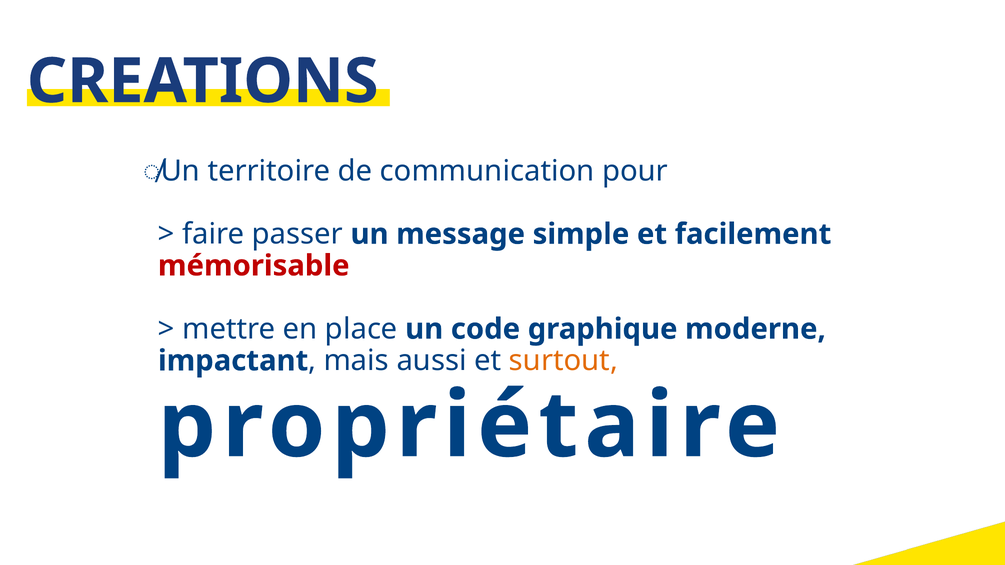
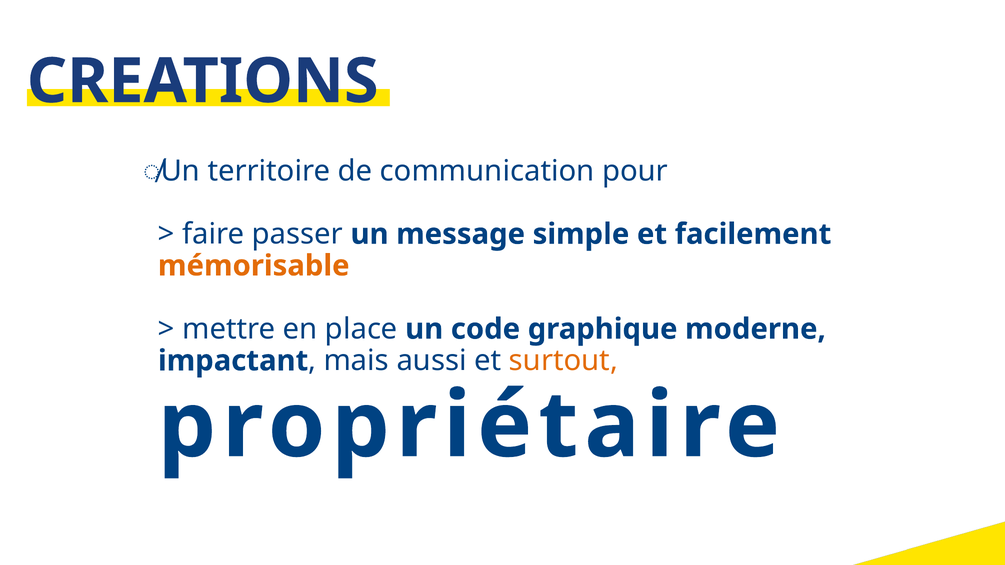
mémorisable colour: red -> orange
